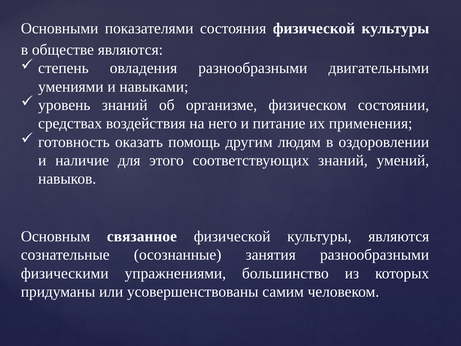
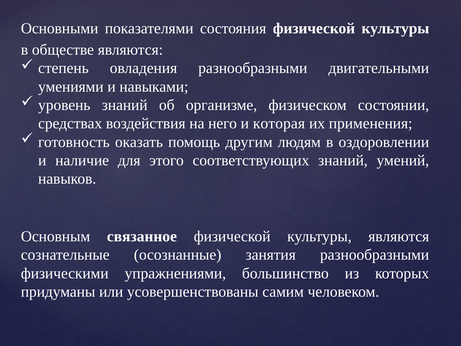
питание: питание -> которая
